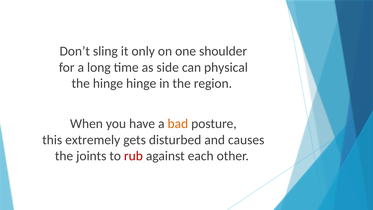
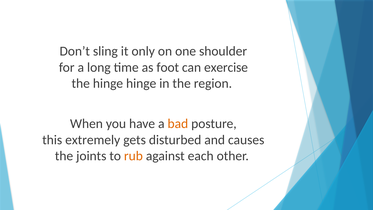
side: side -> foot
physical: physical -> exercise
rub colour: red -> orange
